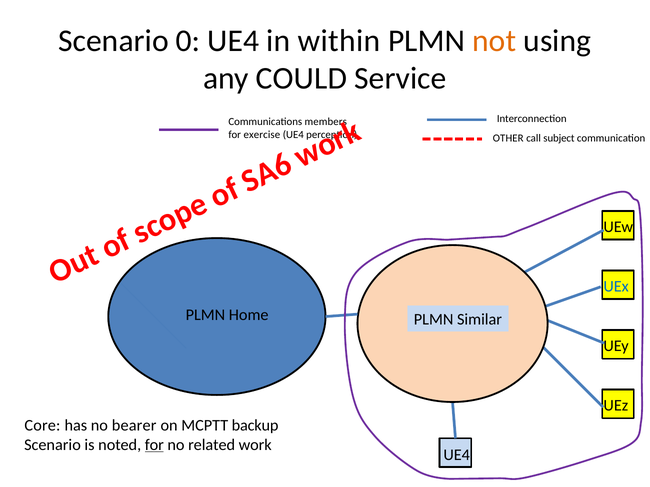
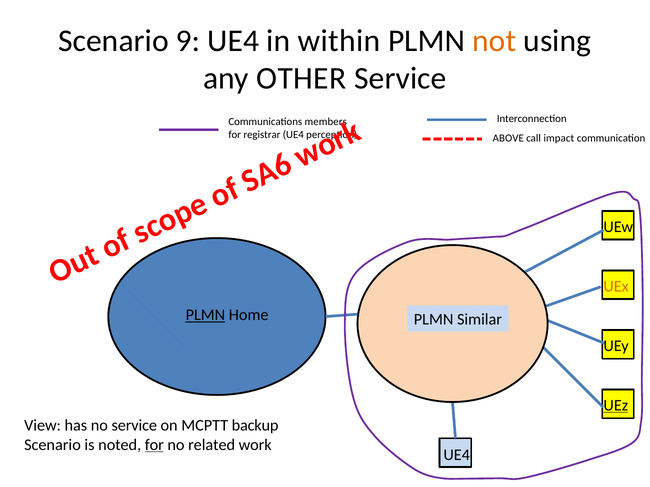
0: 0 -> 9
COULD: COULD -> OTHER
exercise: exercise -> registrar
OTHER: OTHER -> ABOVE
subject: subject -> impact
UEx colour: blue -> orange
PLMN at (205, 315) underline: none -> present
UEz underline: none -> present
Core: Core -> View
no bearer: bearer -> service
